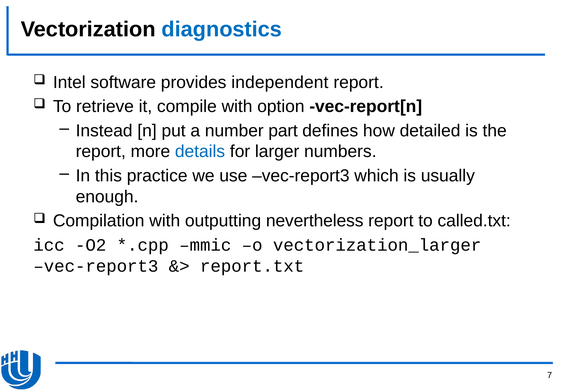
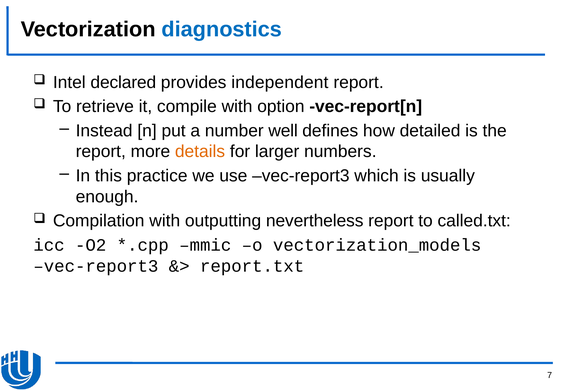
software: software -> declared
part: part -> well
details colour: blue -> orange
vectorization_larger: vectorization_larger -> vectorization_models
